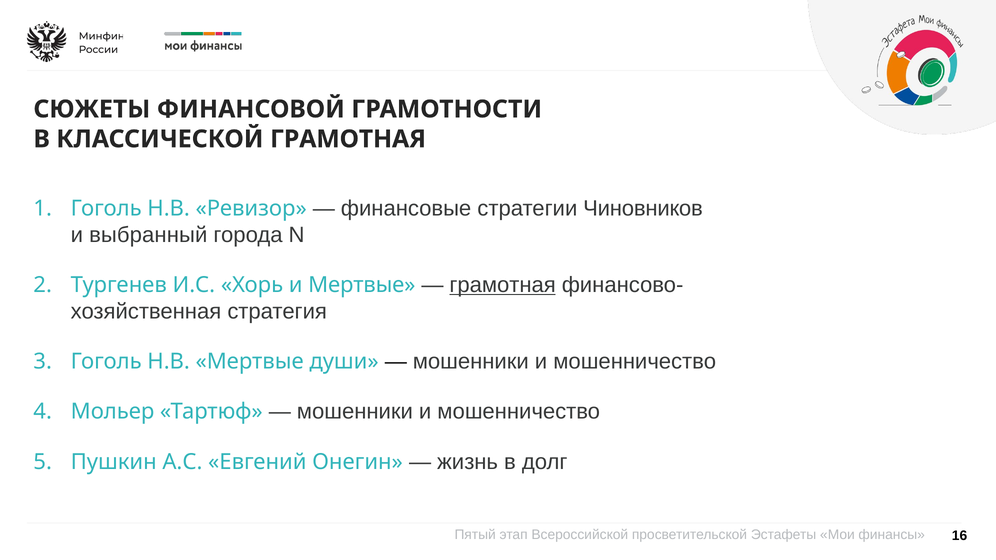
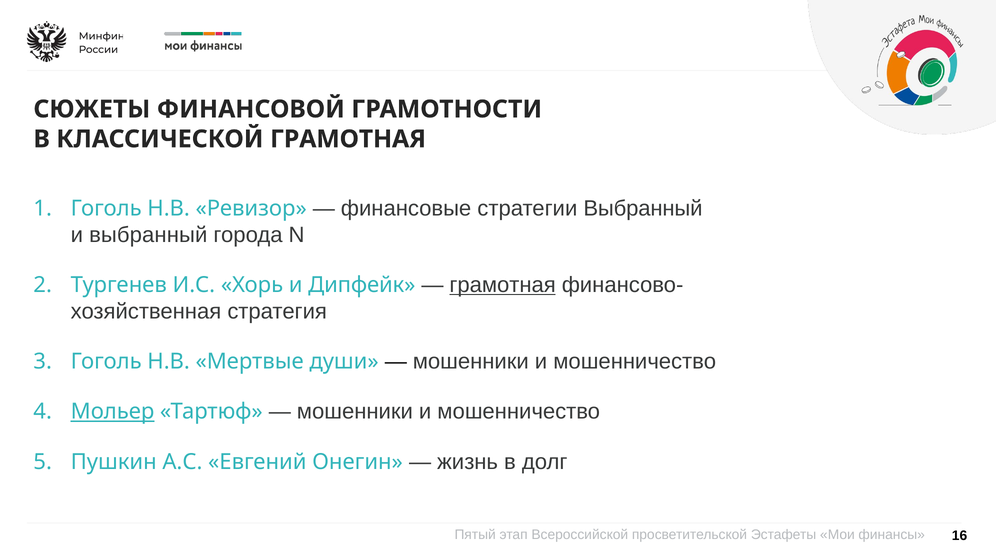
стратегии Чиновников: Чиновников -> Выбранный
и Мертвые: Мертвые -> Дипфейк
Мольер underline: none -> present
